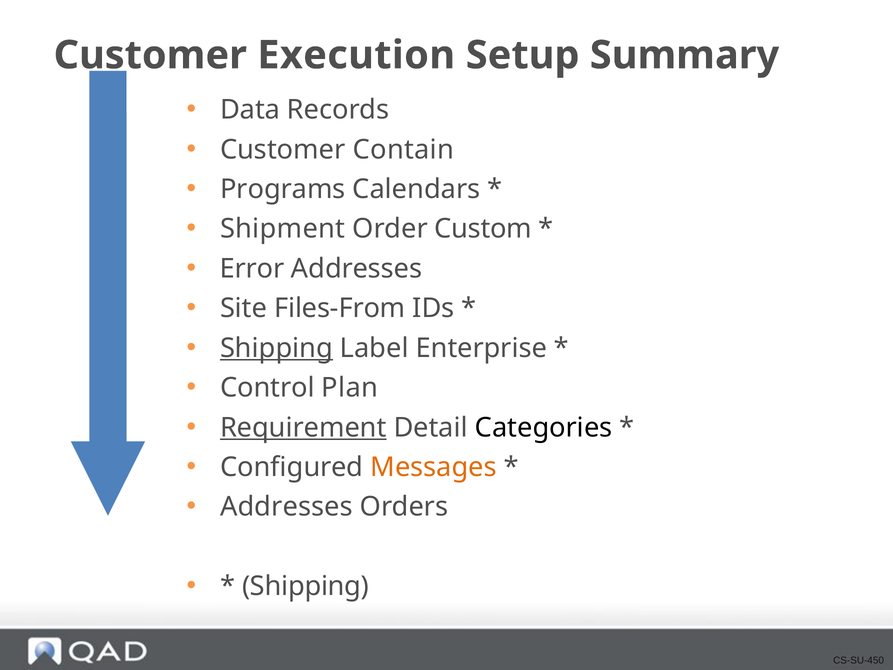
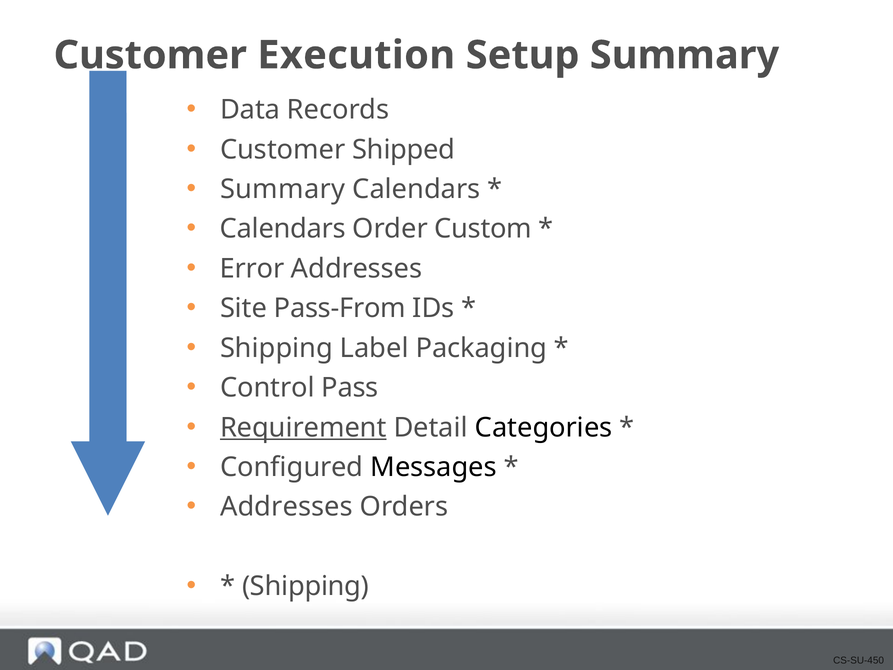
Contain: Contain -> Shipped
Programs at (283, 189): Programs -> Summary
Shipment at (283, 229): Shipment -> Calendars
Files-From: Files-From -> Pass-From
Shipping at (276, 348) underline: present -> none
Enterprise: Enterprise -> Packaging
Plan: Plan -> Pass
Messages colour: orange -> black
